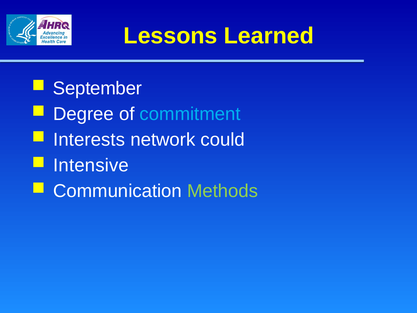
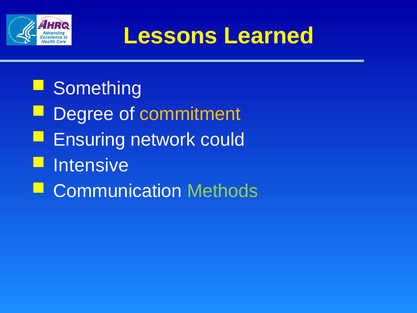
September: September -> Something
commitment colour: light blue -> yellow
Interests: Interests -> Ensuring
